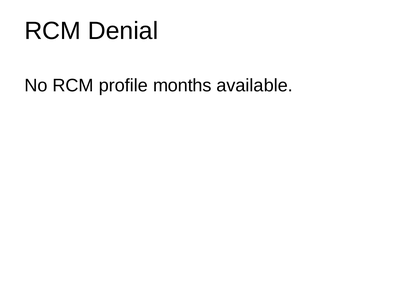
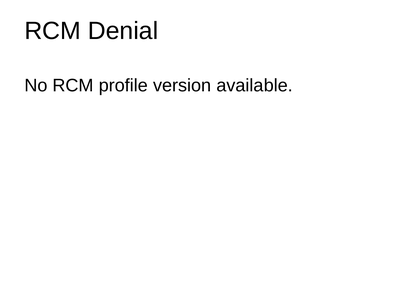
months: months -> version
